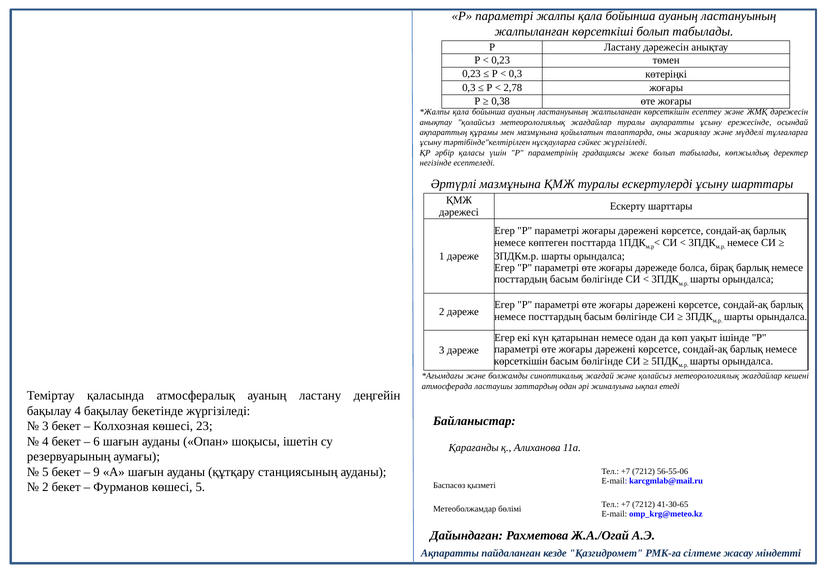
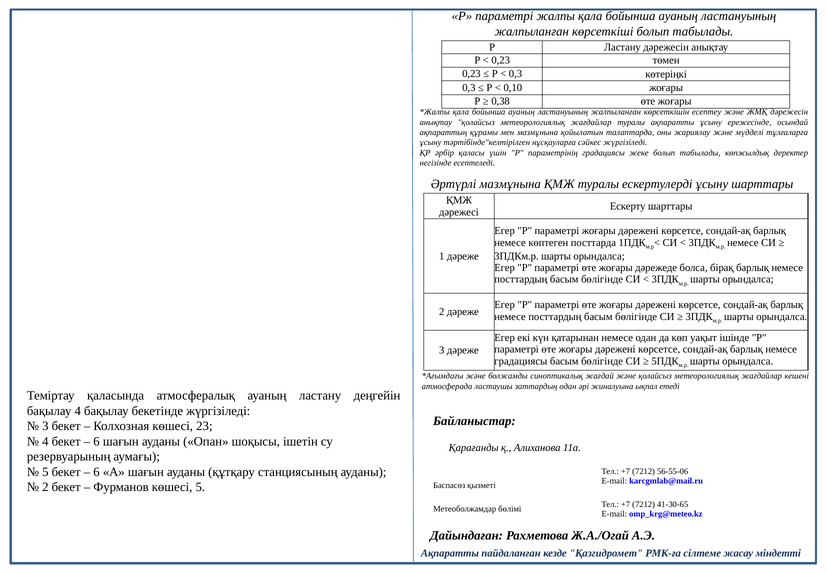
2,78: 2,78 -> 0,10
көрсеткішін at (521, 361): көрсеткішін -> градациясы
9 at (97, 472): 9 -> 6
